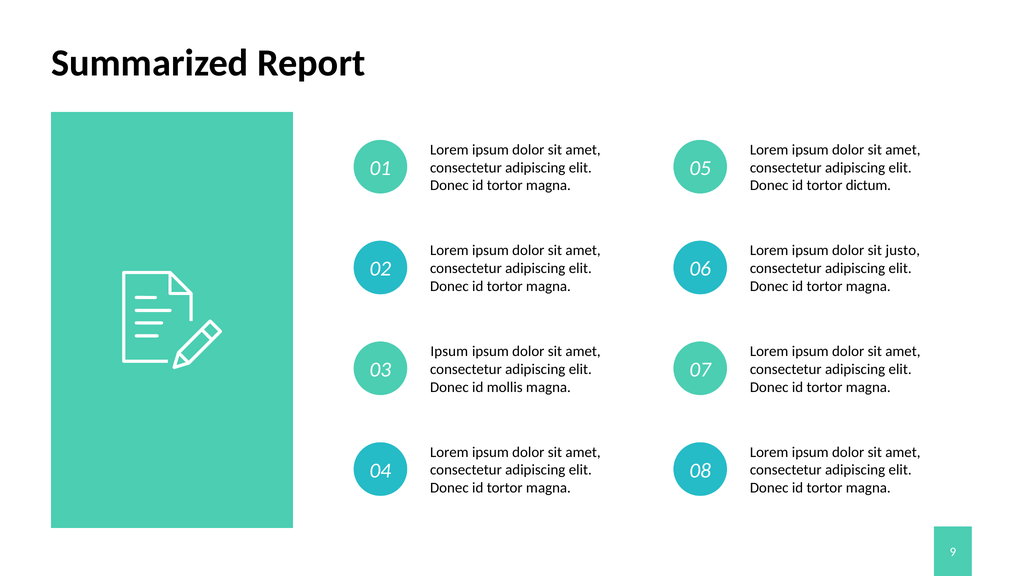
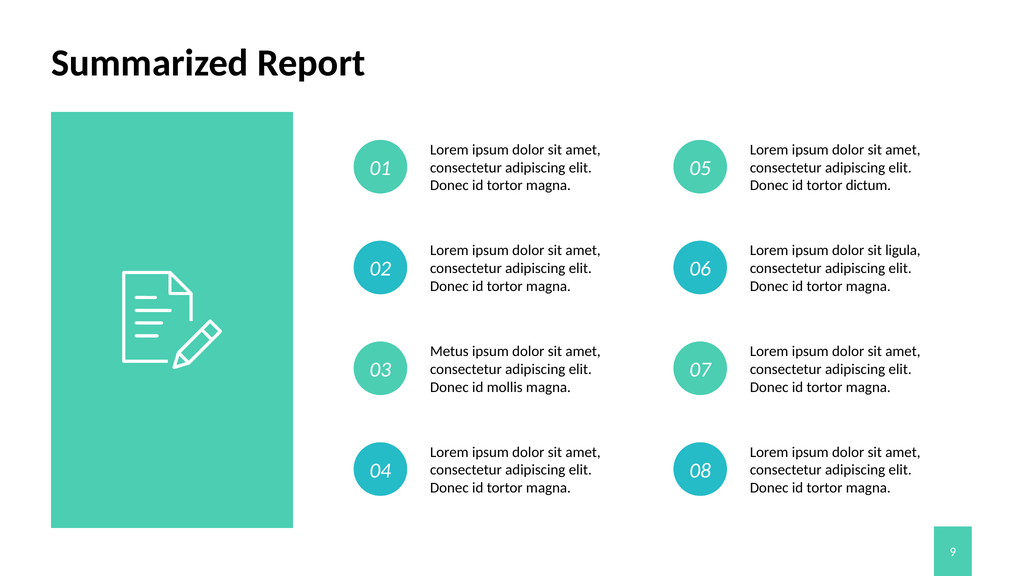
justo: justo -> ligula
Ipsum at (449, 351): Ipsum -> Metus
